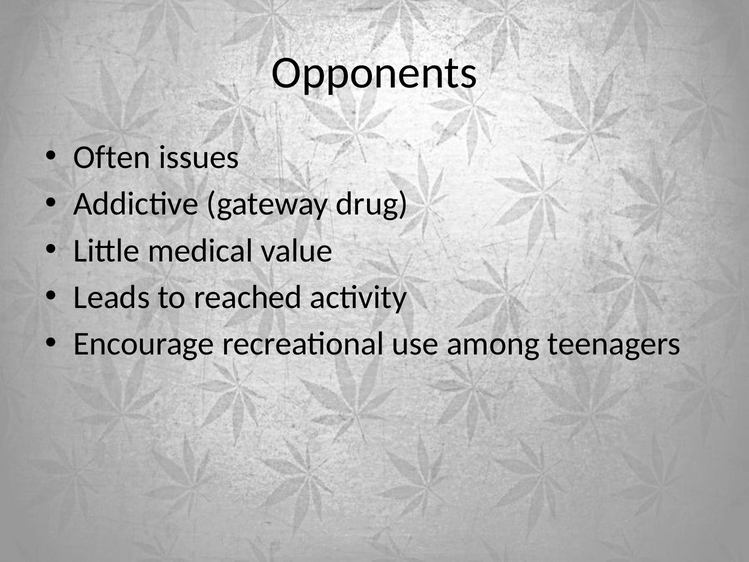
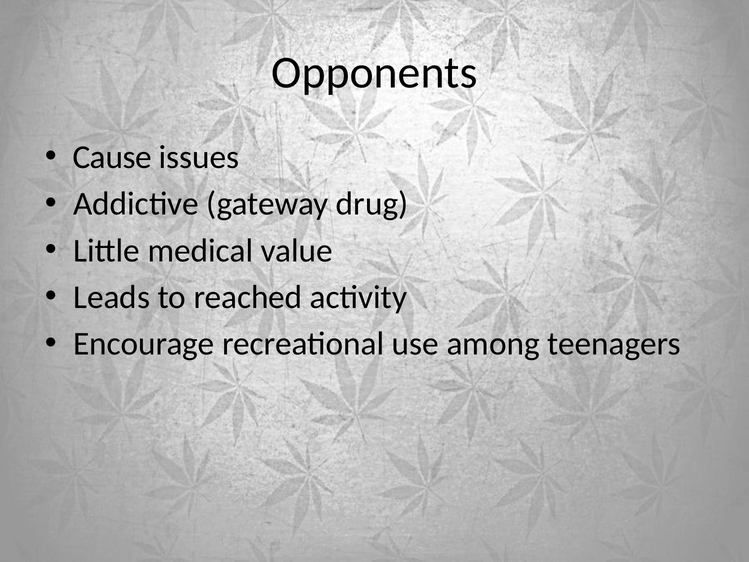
Often: Often -> Cause
